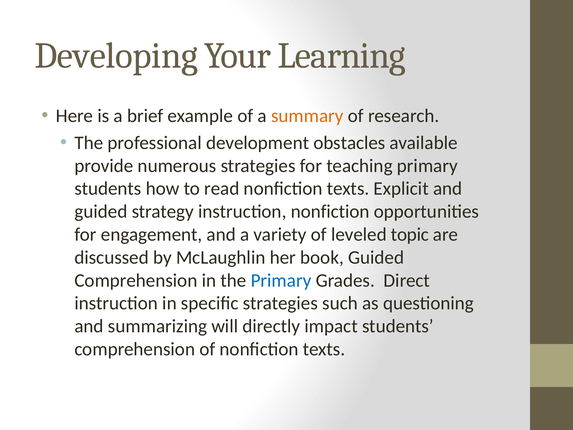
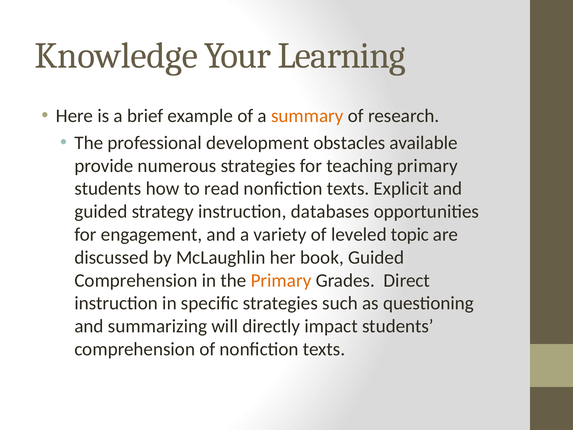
Developing: Developing -> Knowledge
instruction nonfiction: nonfiction -> databases
Primary at (281, 280) colour: blue -> orange
